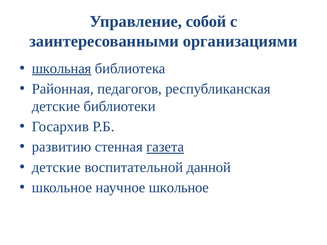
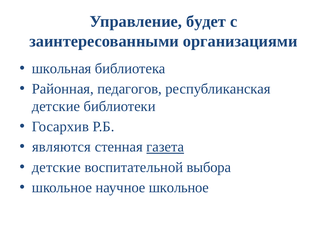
собой: собой -> будет
школьная underline: present -> none
развитию: развитию -> являются
данной: данной -> выбора
